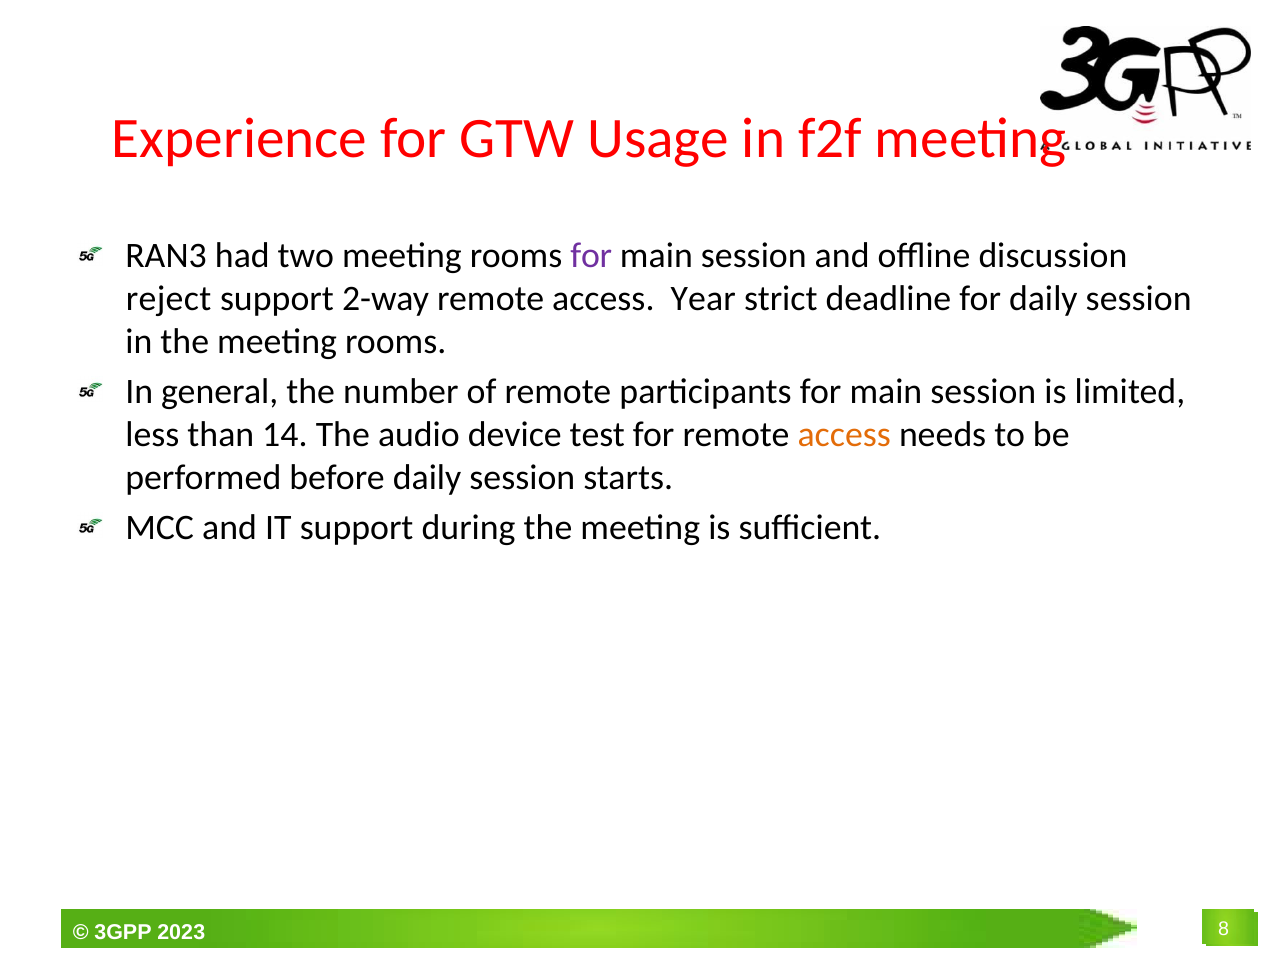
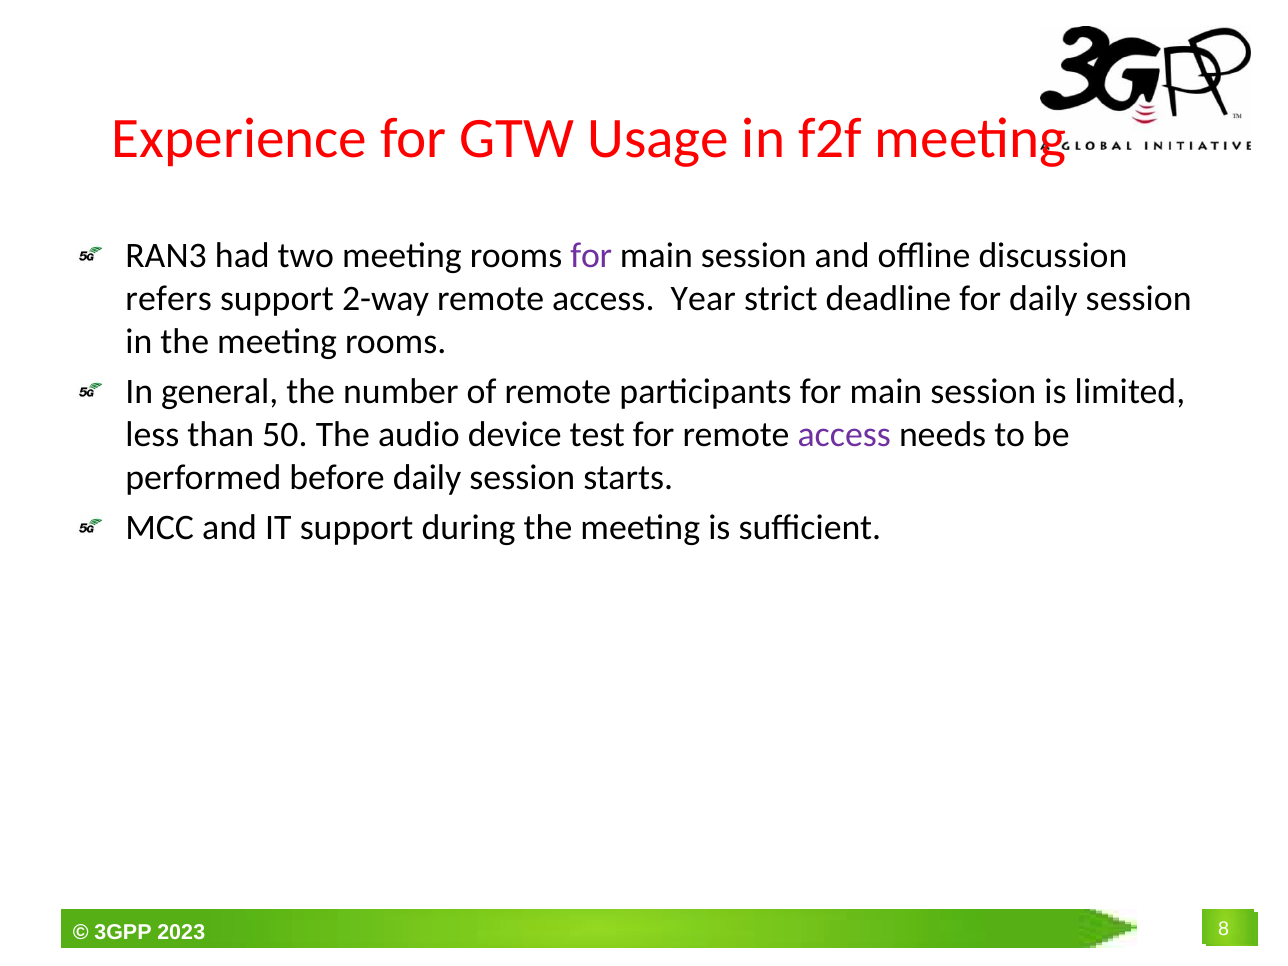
reject: reject -> refers
14: 14 -> 50
access at (844, 435) colour: orange -> purple
